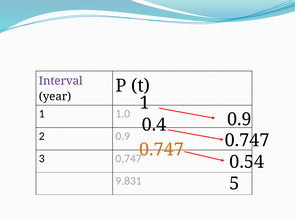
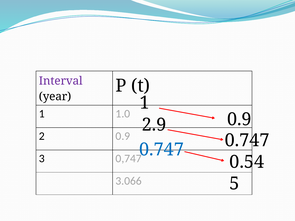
0.4: 0.4 -> 2.9
0.747 at (161, 150) colour: orange -> blue
9.831: 9.831 -> 3.066
